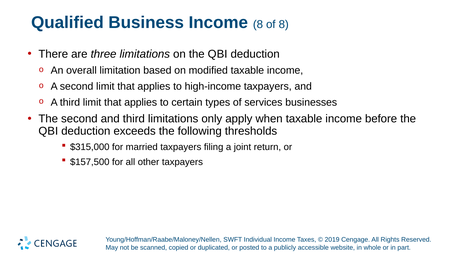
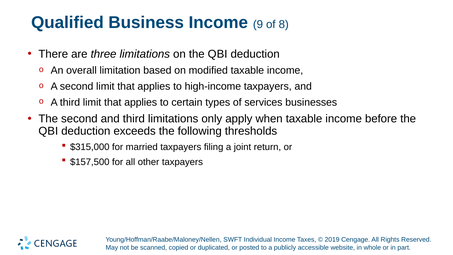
Income 8: 8 -> 9
